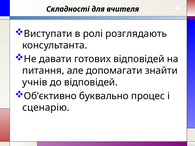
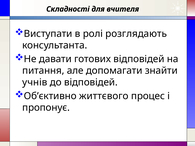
буквально: буквально -> життєвого
сценарію: сценарію -> пропонує
